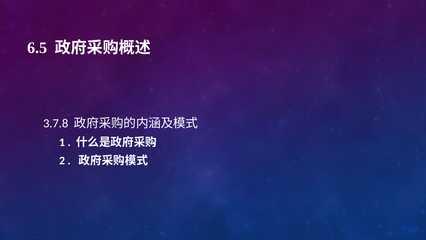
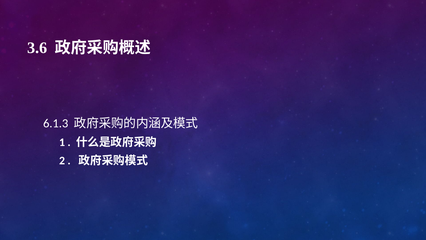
6.5: 6.5 -> 3.6
3.7.8: 3.7.8 -> 6.1.3
